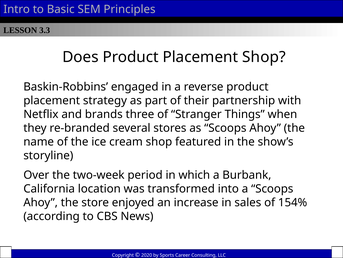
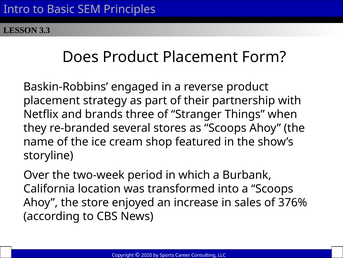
Placement Shop: Shop -> Form
154%: 154% -> 376%
